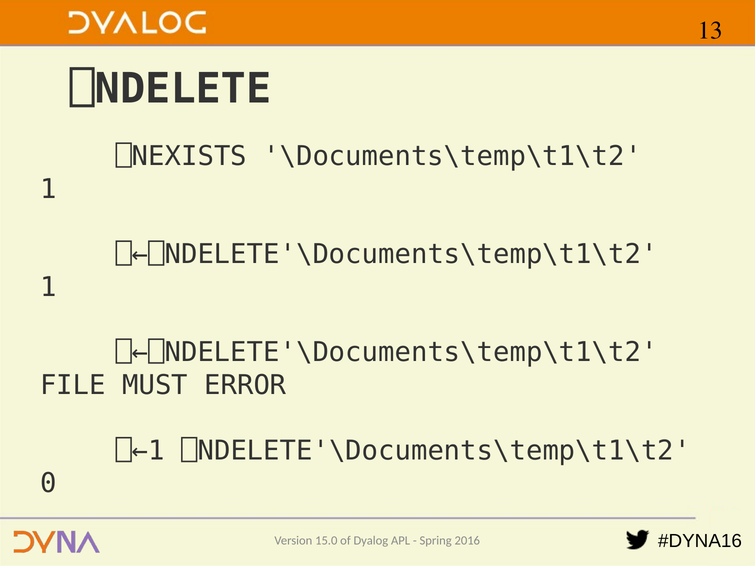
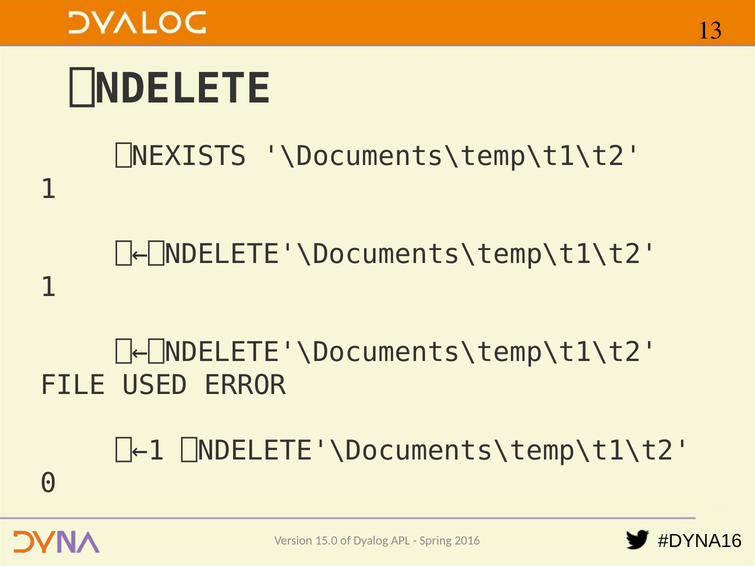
MUST: MUST -> USED
